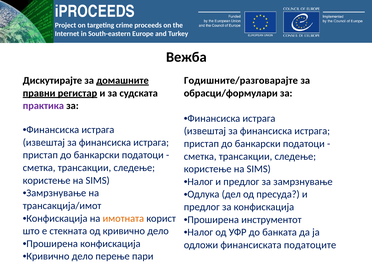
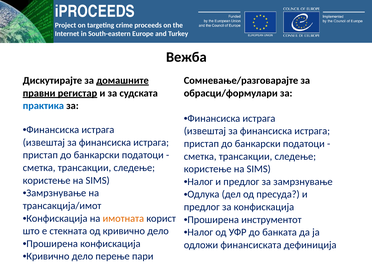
Годишните/разговарајте: Годишните/разговарајте -> Сомневање/разговарајте
практика colour: purple -> blue
податоците: податоците -> дефиниција
